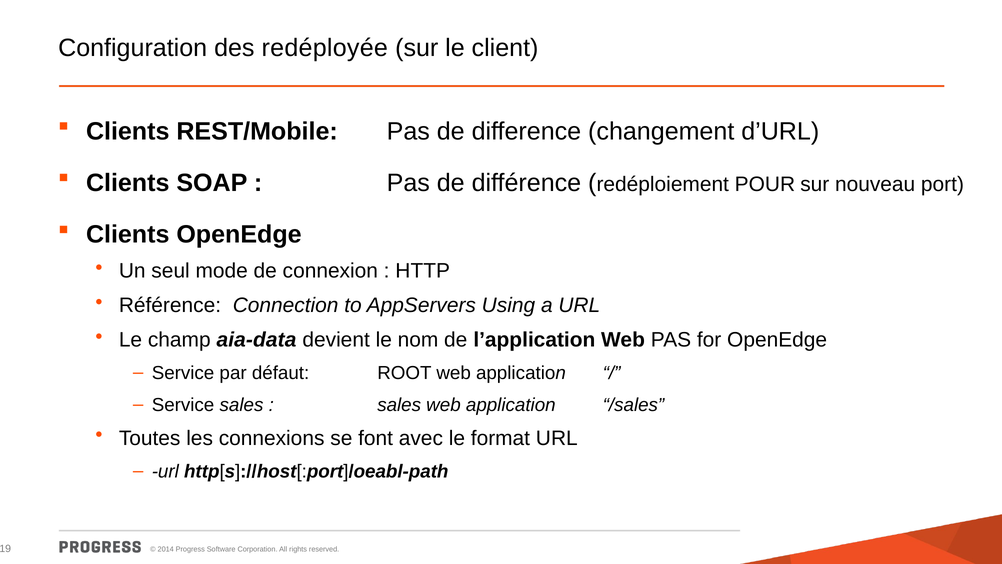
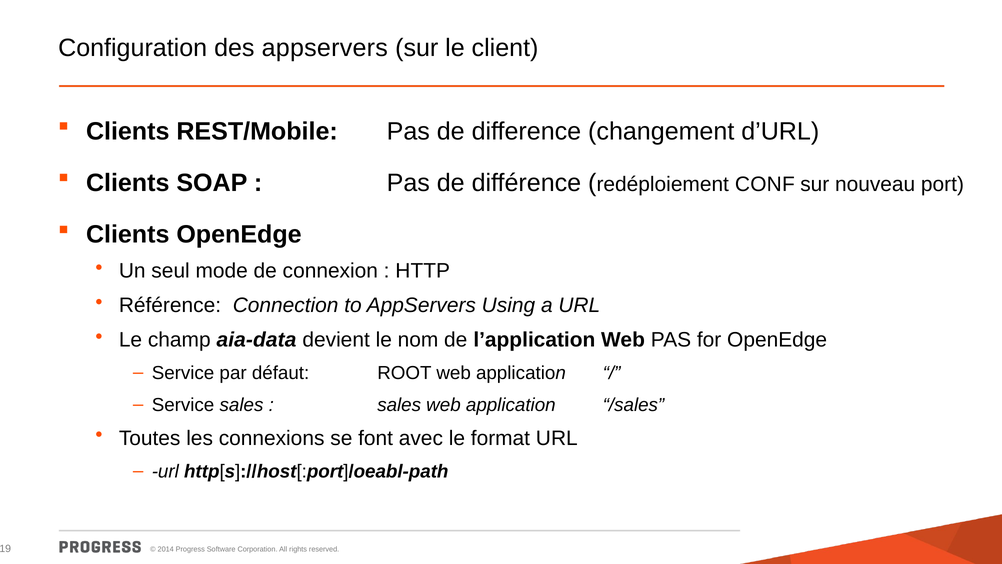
des redéployée: redéployée -> appservers
POUR: POUR -> CONF
